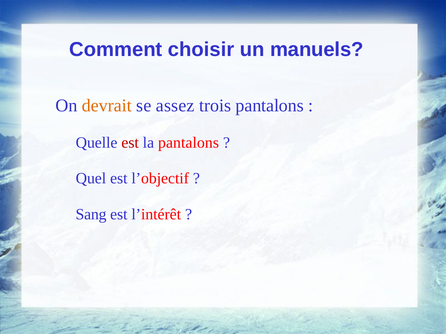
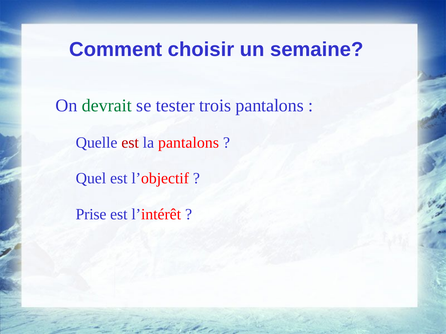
manuels: manuels -> semaine
devrait colour: orange -> green
assez: assez -> tester
Sang: Sang -> Prise
